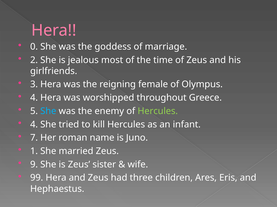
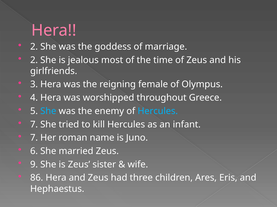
0 at (34, 47): 0 -> 2
Hercules at (158, 111) colour: light green -> light blue
4 at (34, 125): 4 -> 7
1: 1 -> 6
99: 99 -> 86
